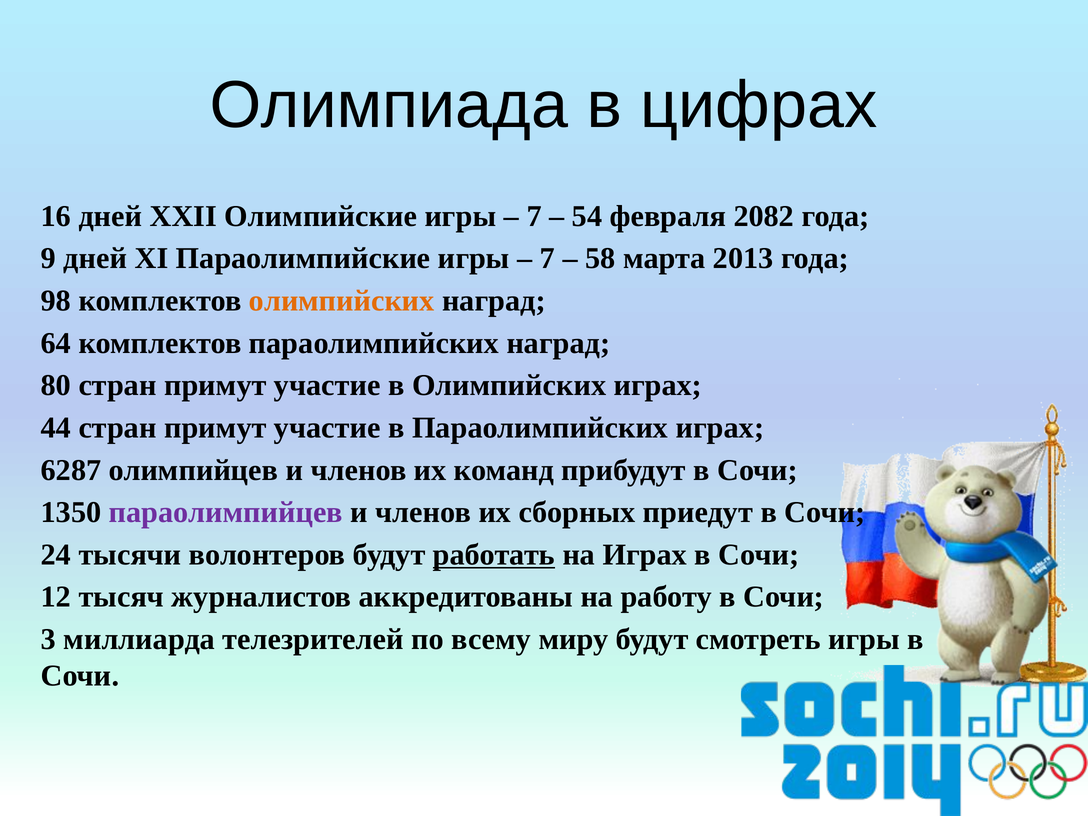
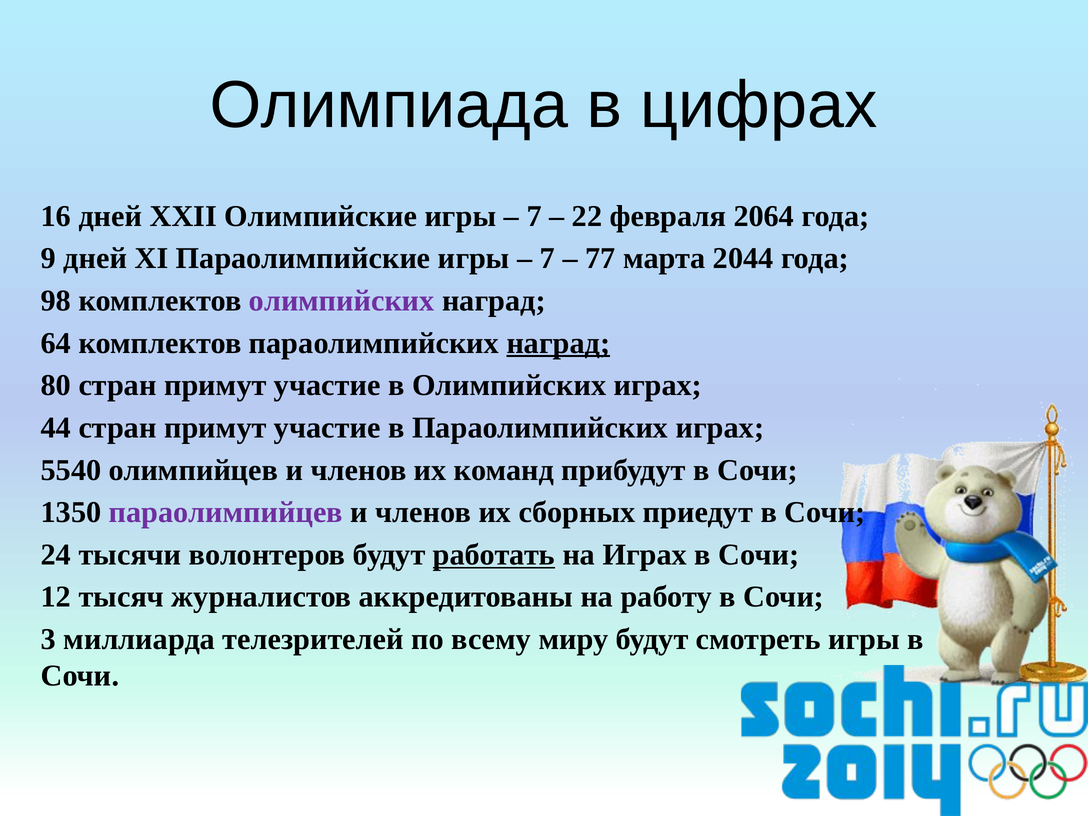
54: 54 -> 22
2082: 2082 -> 2064
58: 58 -> 77
2013: 2013 -> 2044
олимпийских at (342, 301) colour: orange -> purple
наград at (558, 343) underline: none -> present
6287: 6287 -> 5540
